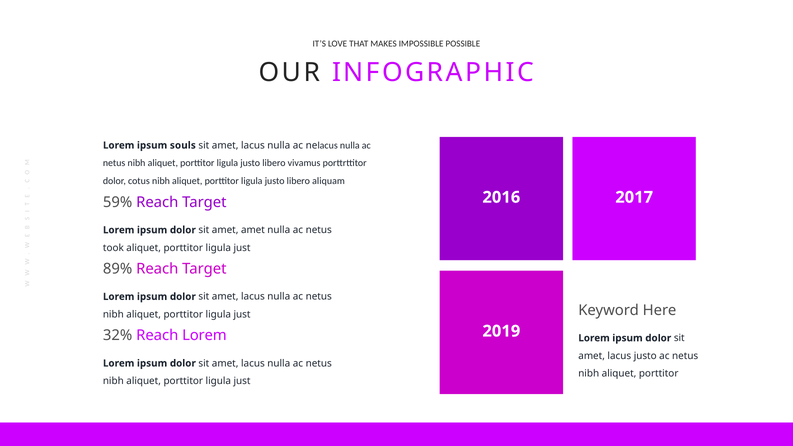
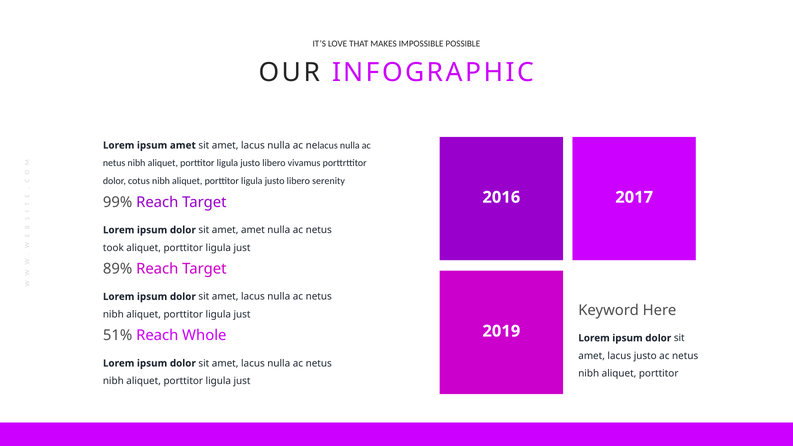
ipsum souls: souls -> amet
aliquam: aliquam -> serenity
59%: 59% -> 99%
32%: 32% -> 51%
Reach Lorem: Lorem -> Whole
